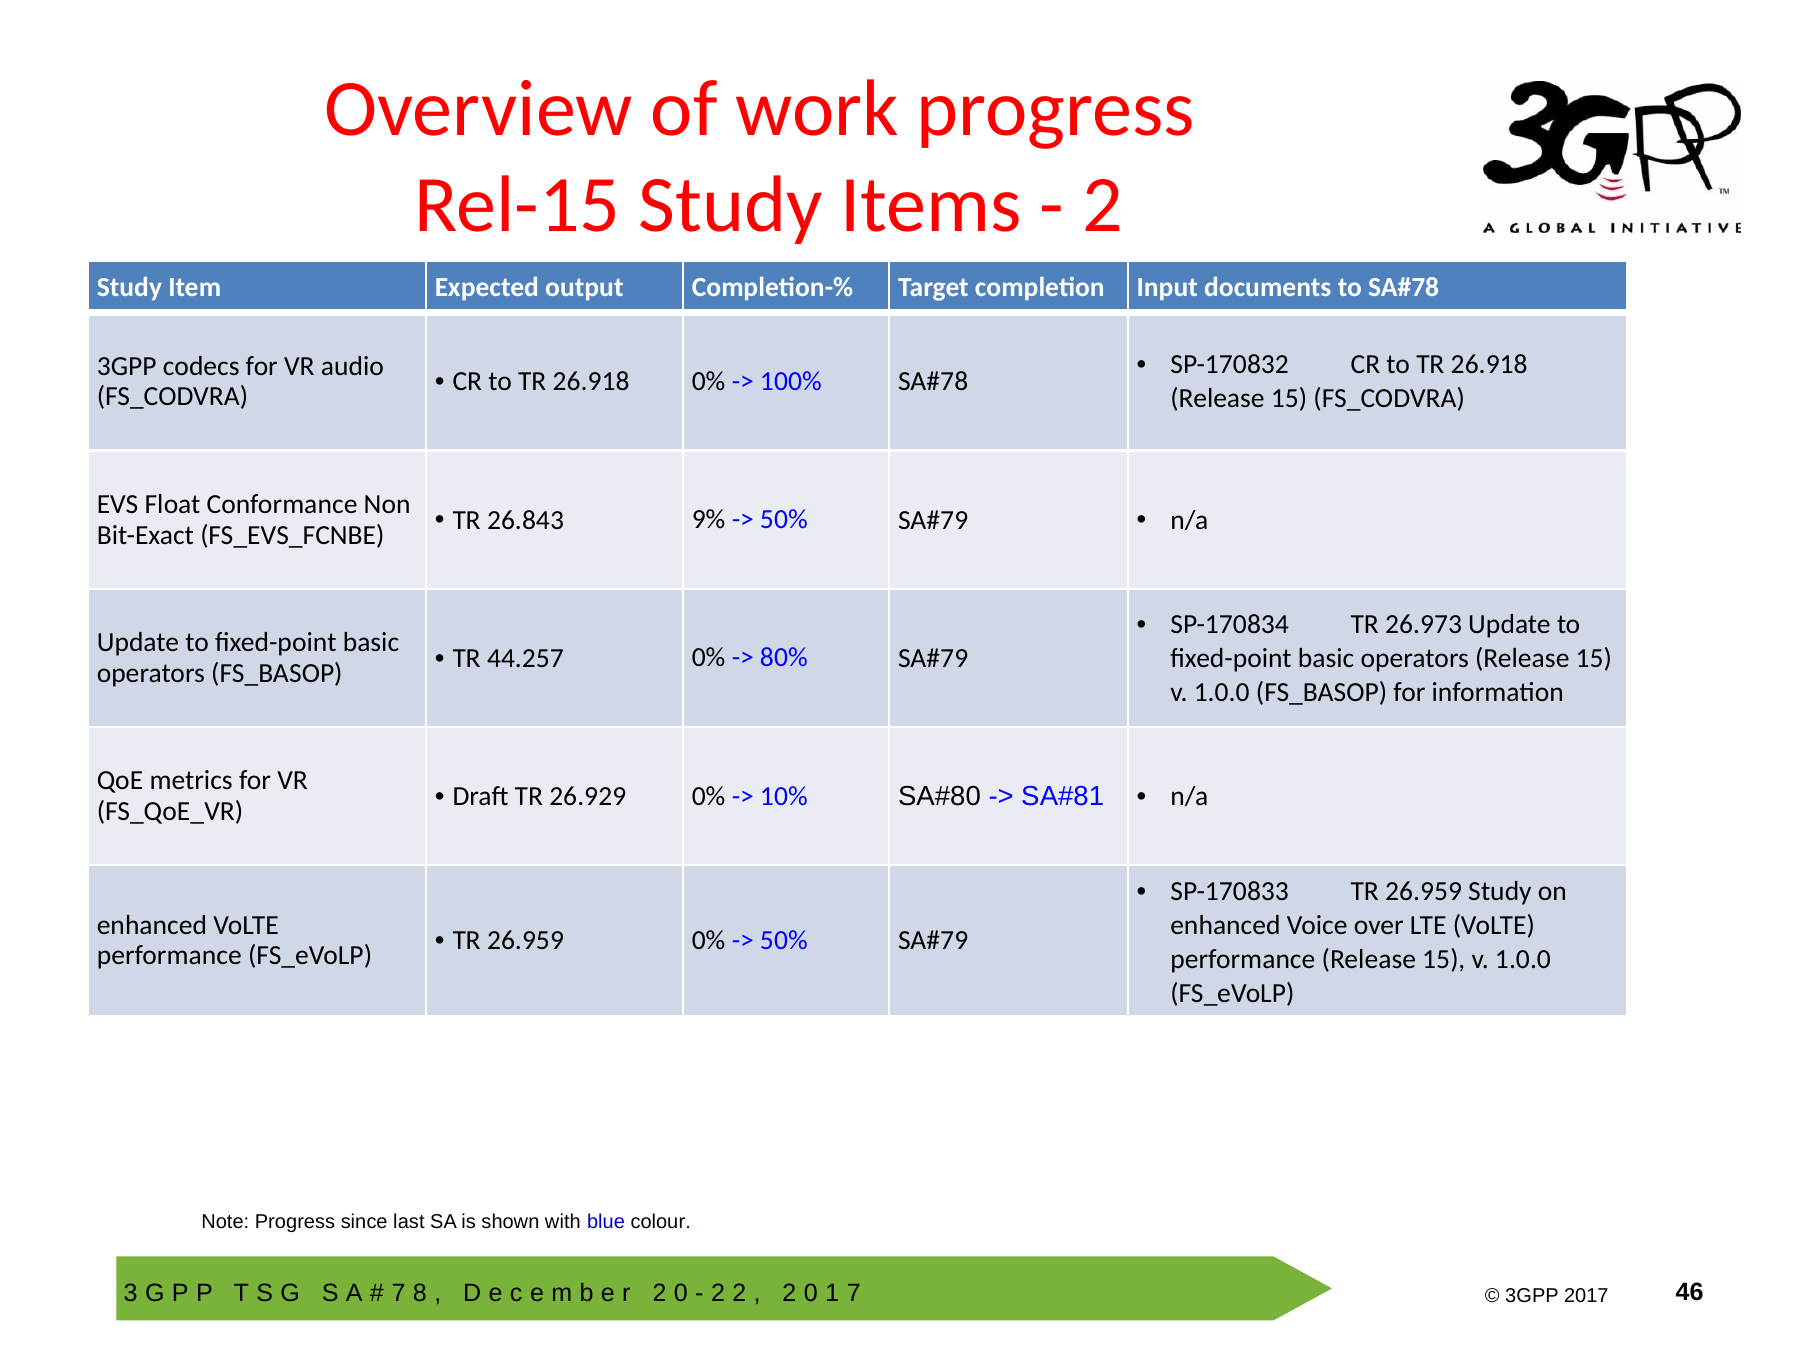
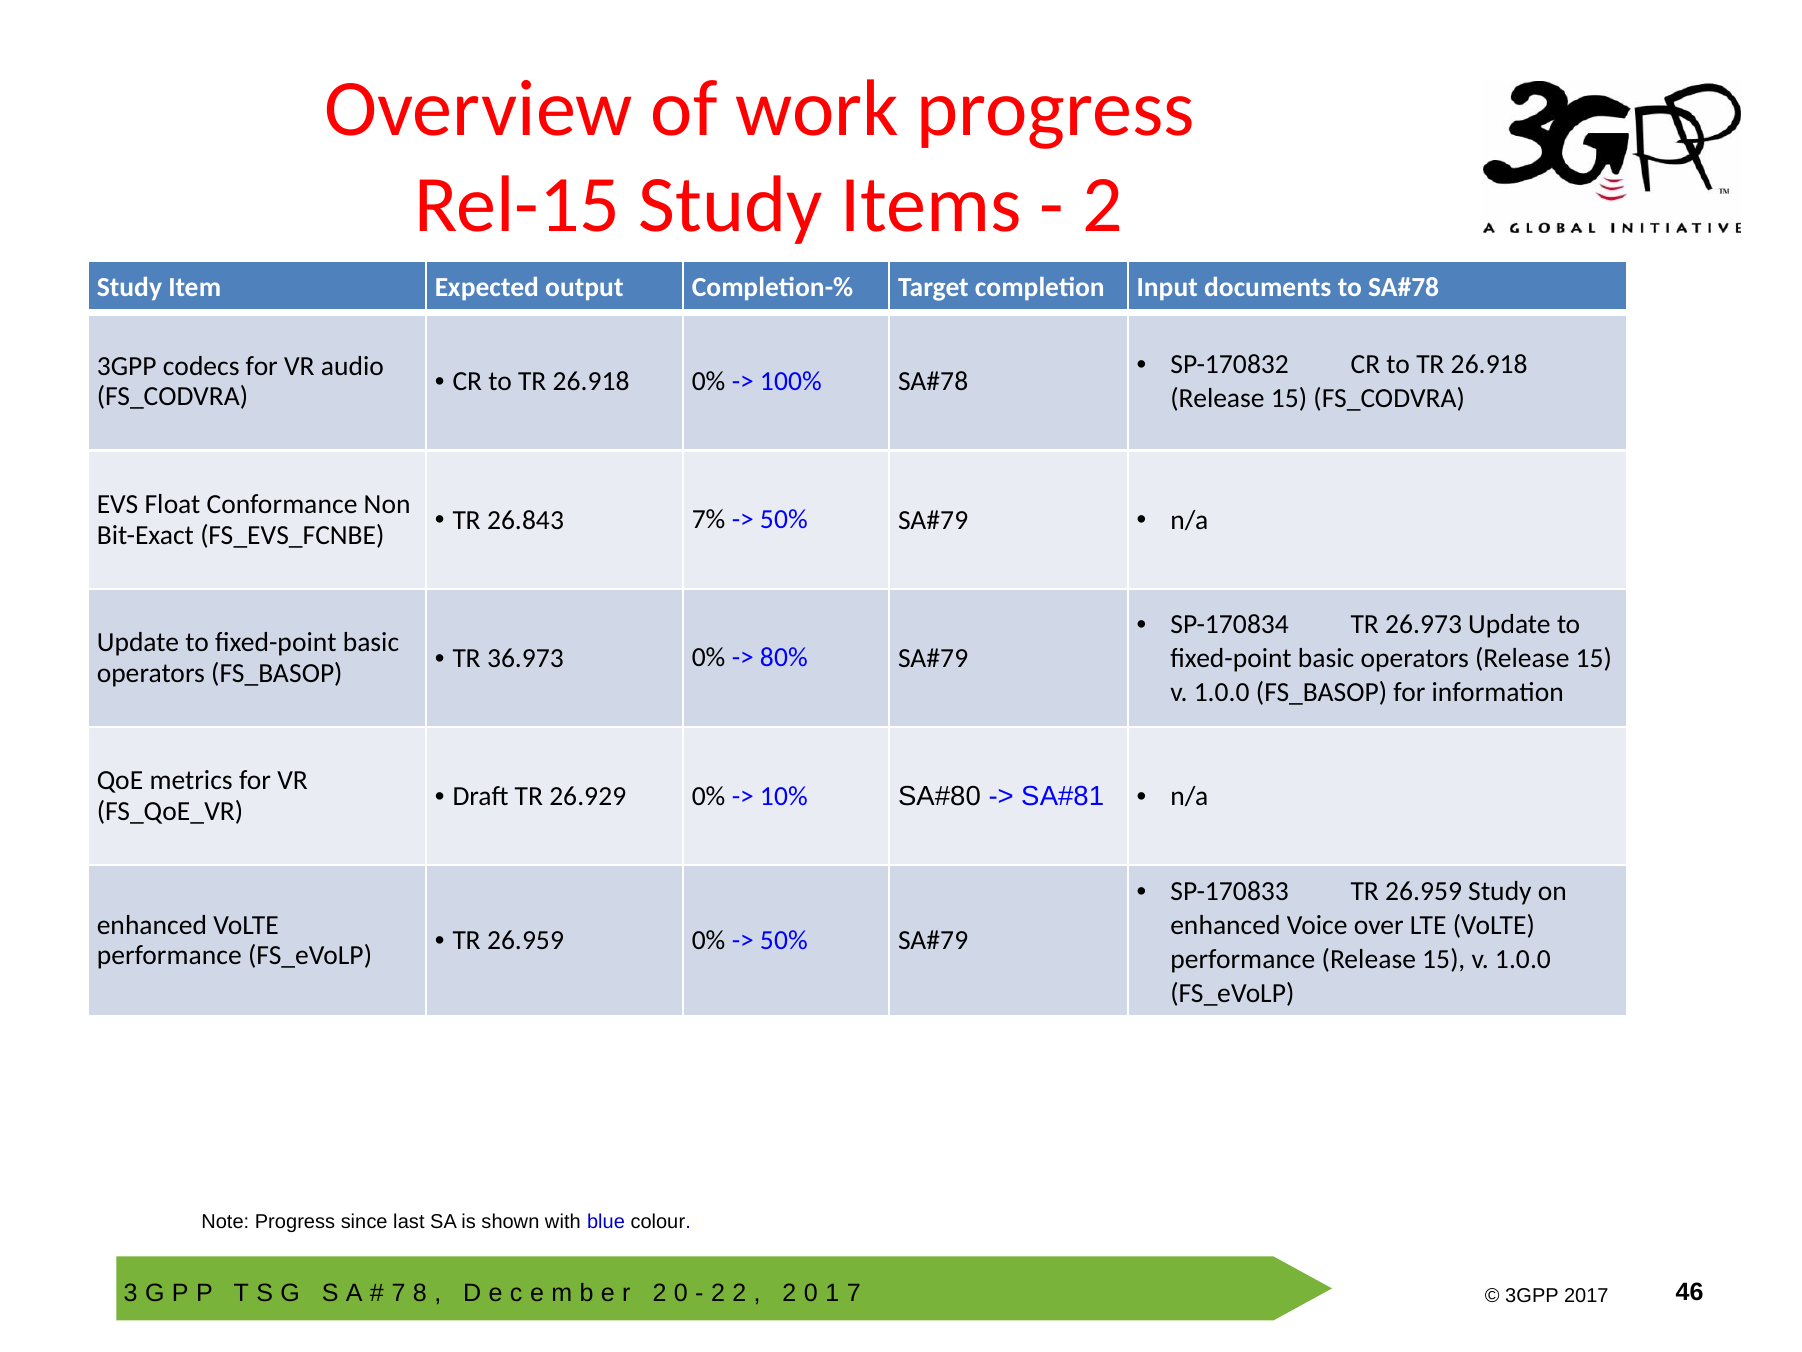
9%: 9% -> 7%
44.257: 44.257 -> 36.973
